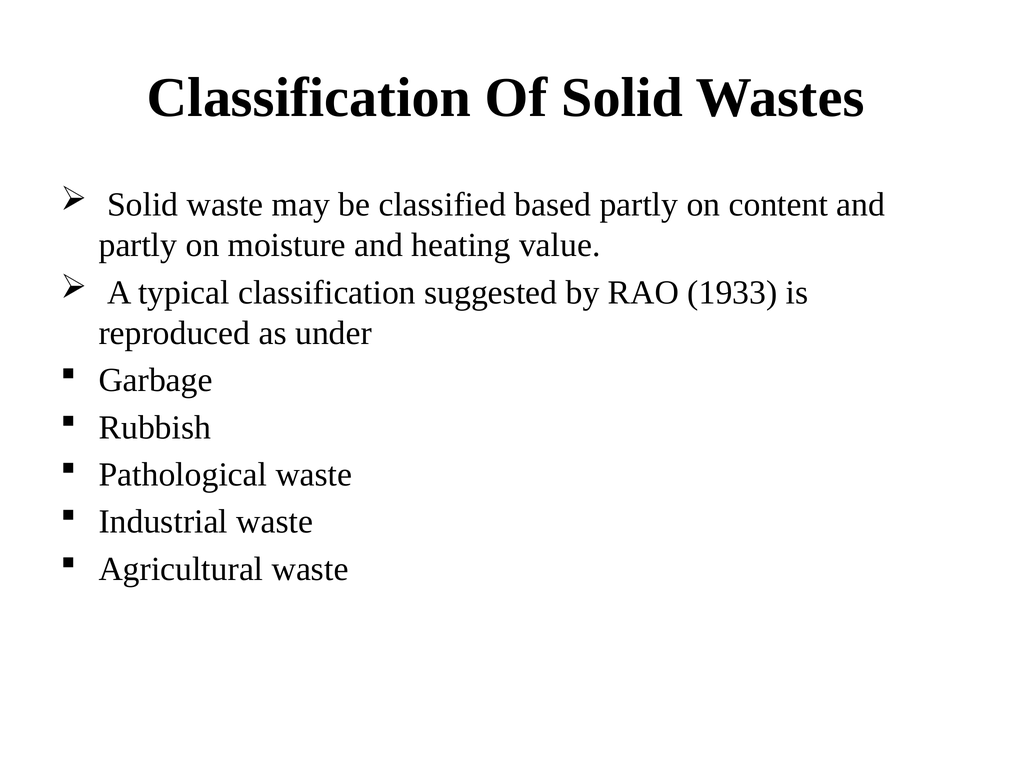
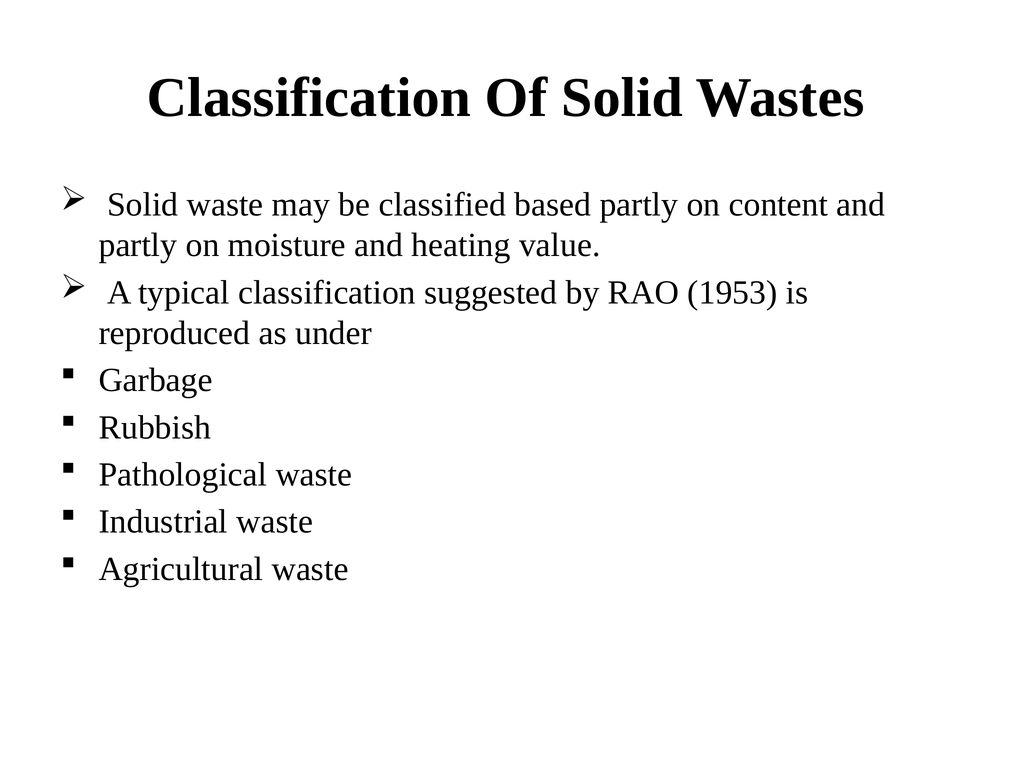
1933: 1933 -> 1953
